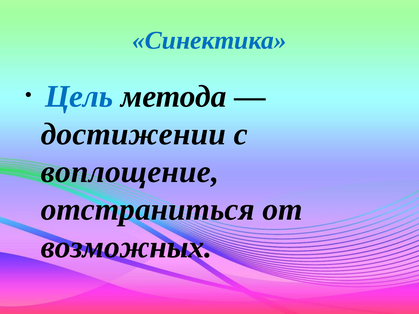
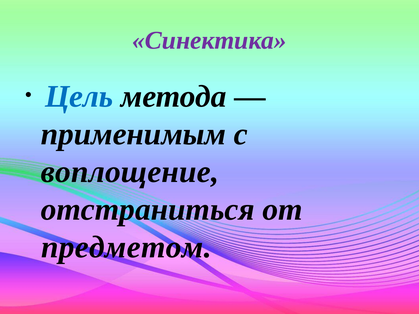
Синектика colour: blue -> purple
достижении: достижении -> применимым
возможных: возможных -> предметом
